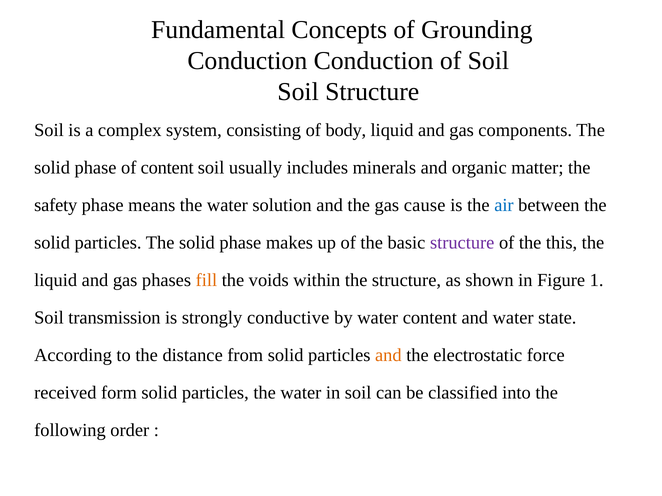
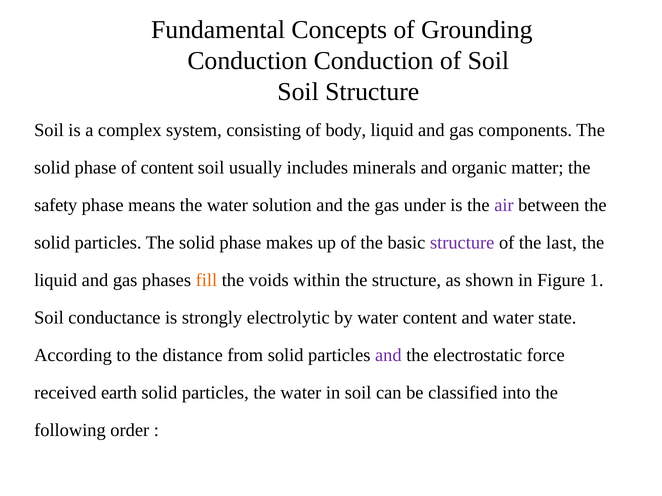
cause: cause -> under
air colour: blue -> purple
this: this -> last
transmission: transmission -> conductance
conductive: conductive -> electrolytic
and at (388, 355) colour: orange -> purple
form: form -> earth
